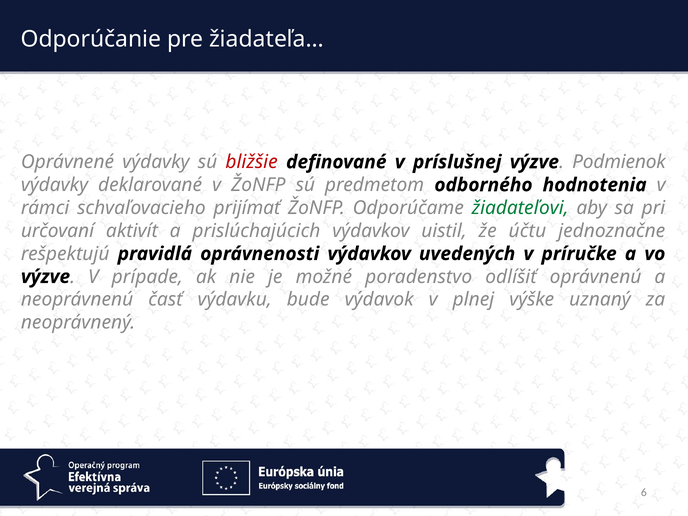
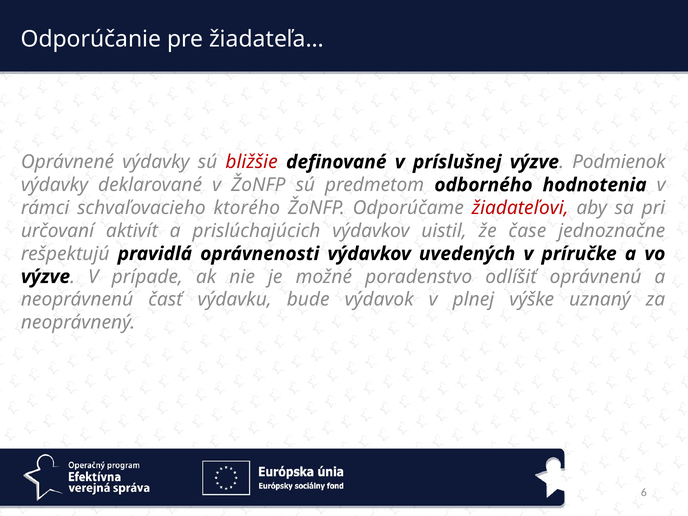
prijímať: prijímať -> ktorého
žiadateľovi colour: green -> red
účtu: účtu -> čase
